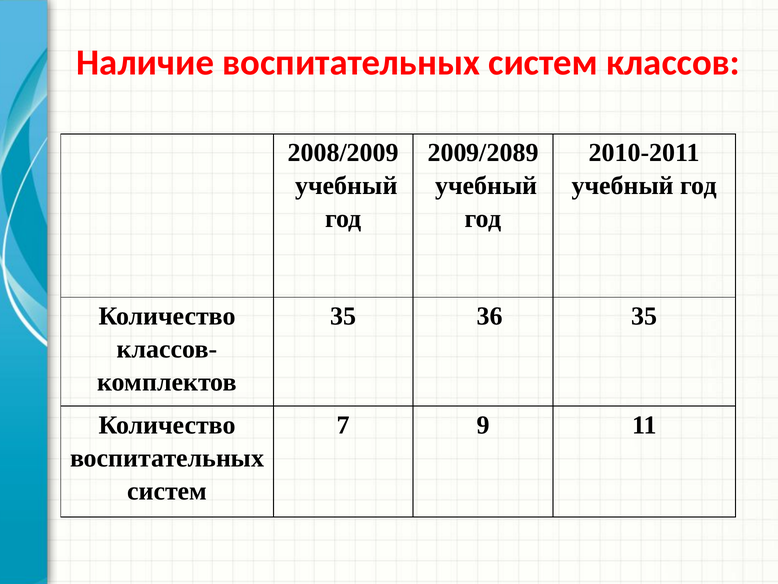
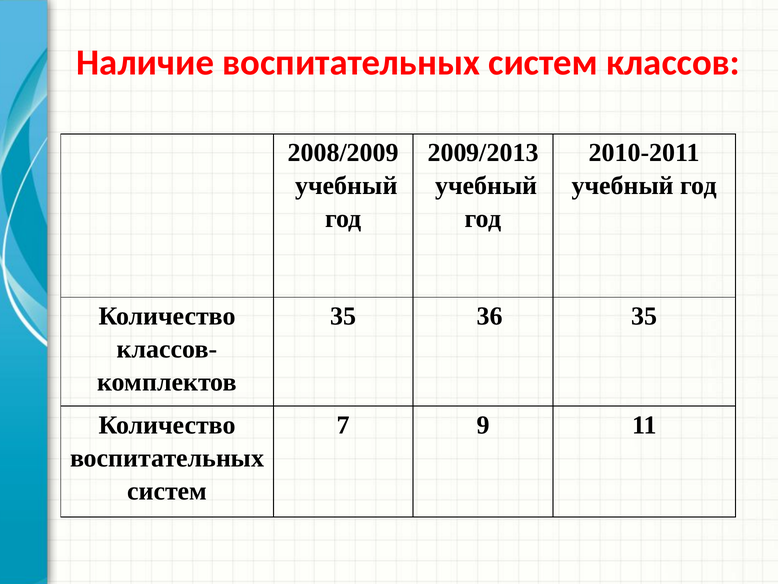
2009/2089: 2009/2089 -> 2009/2013
